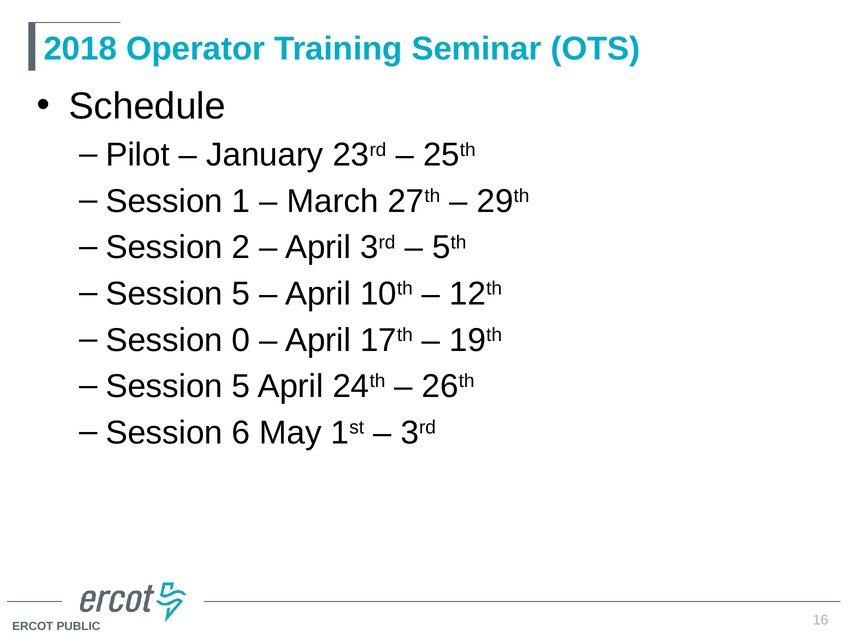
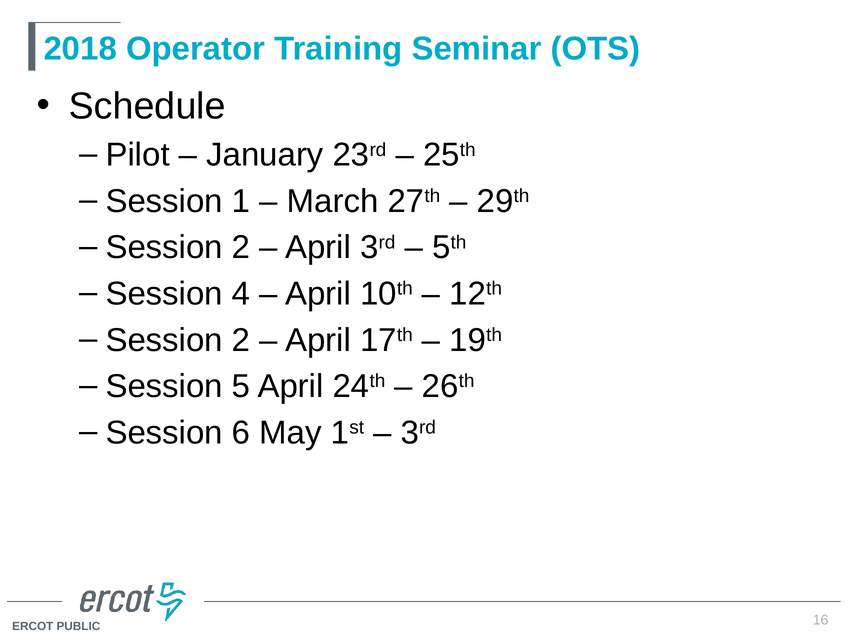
5 at (241, 294): 5 -> 4
0 at (241, 340): 0 -> 2
